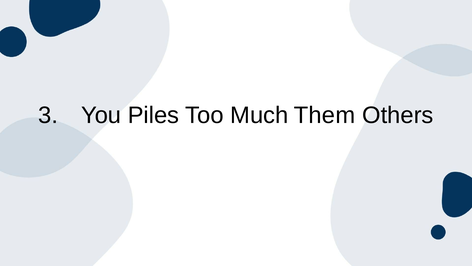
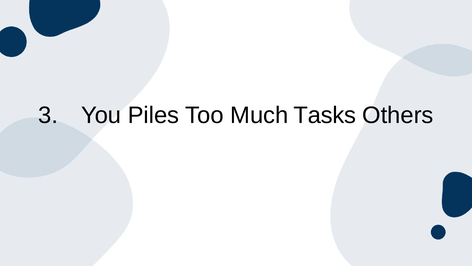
Them: Them -> Tasks
